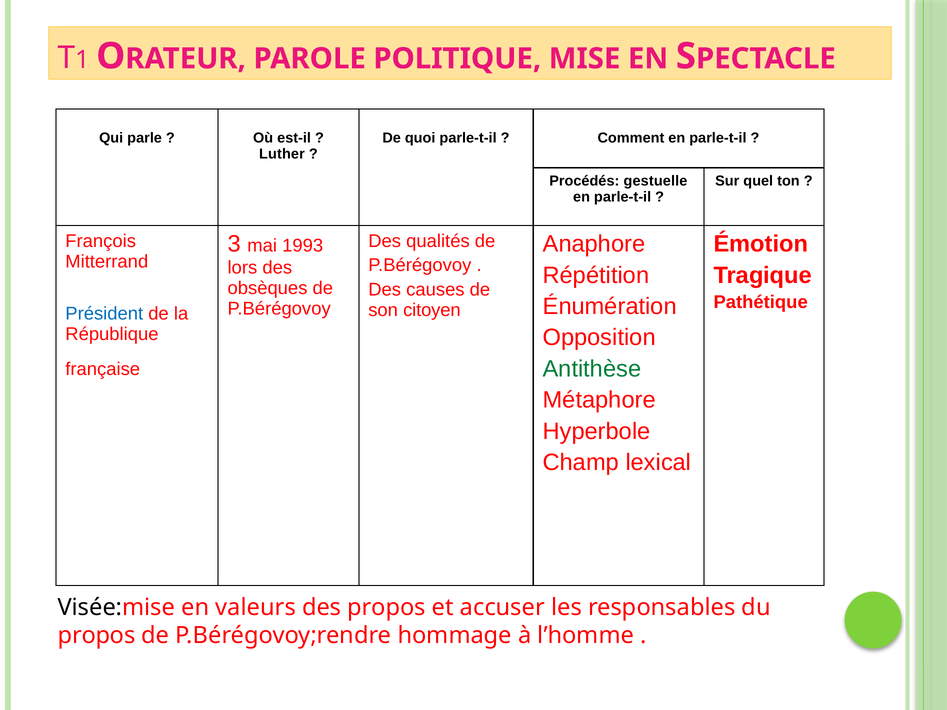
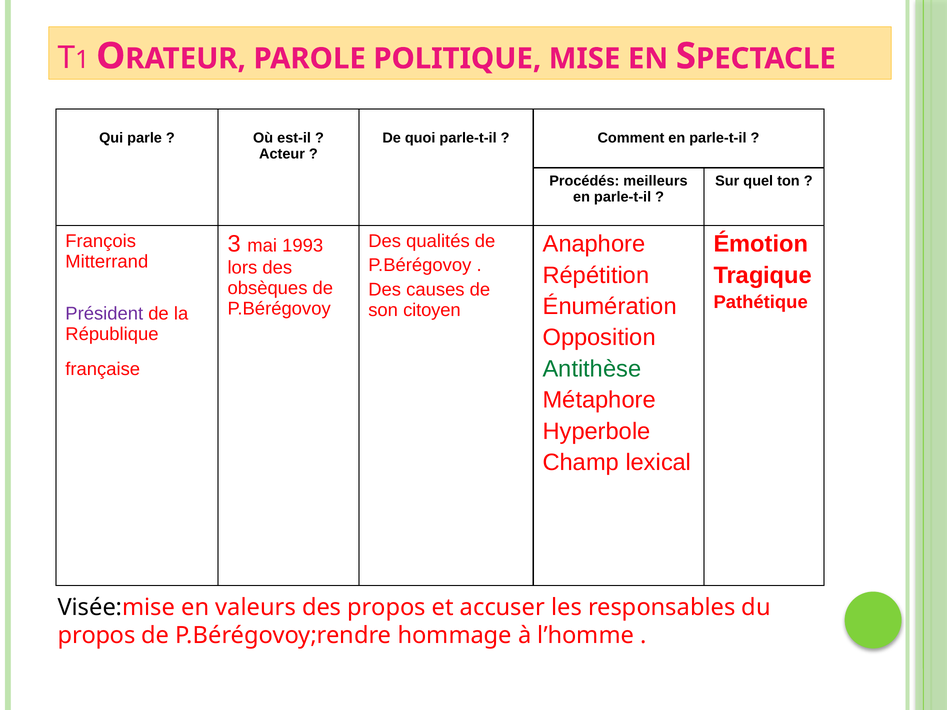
Luther: Luther -> Acteur
gestuelle: gestuelle -> meilleurs
Président colour: blue -> purple
